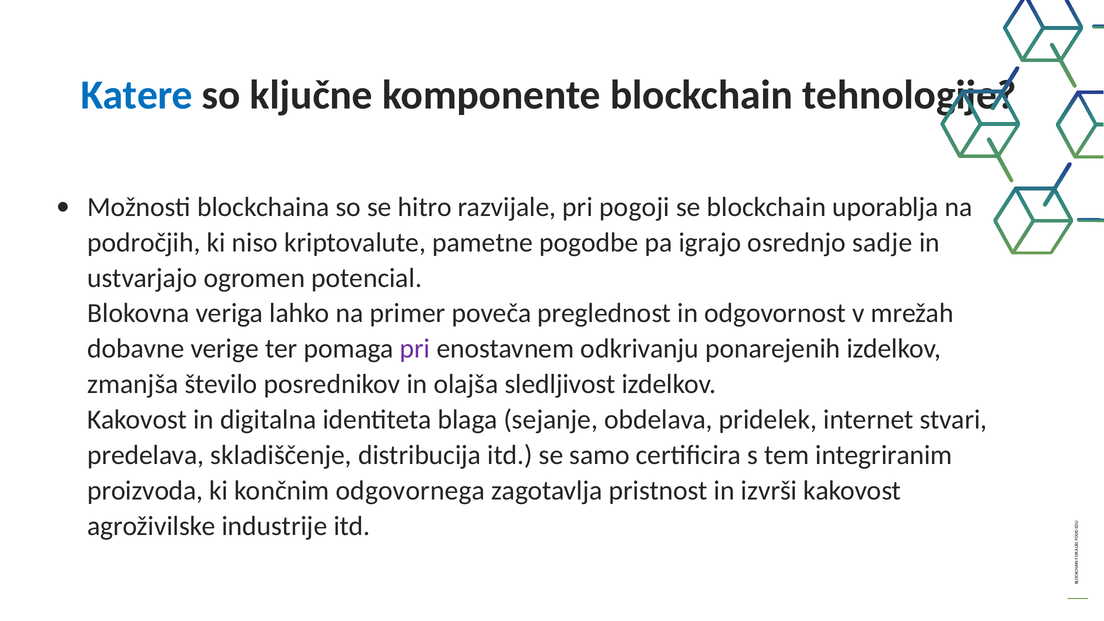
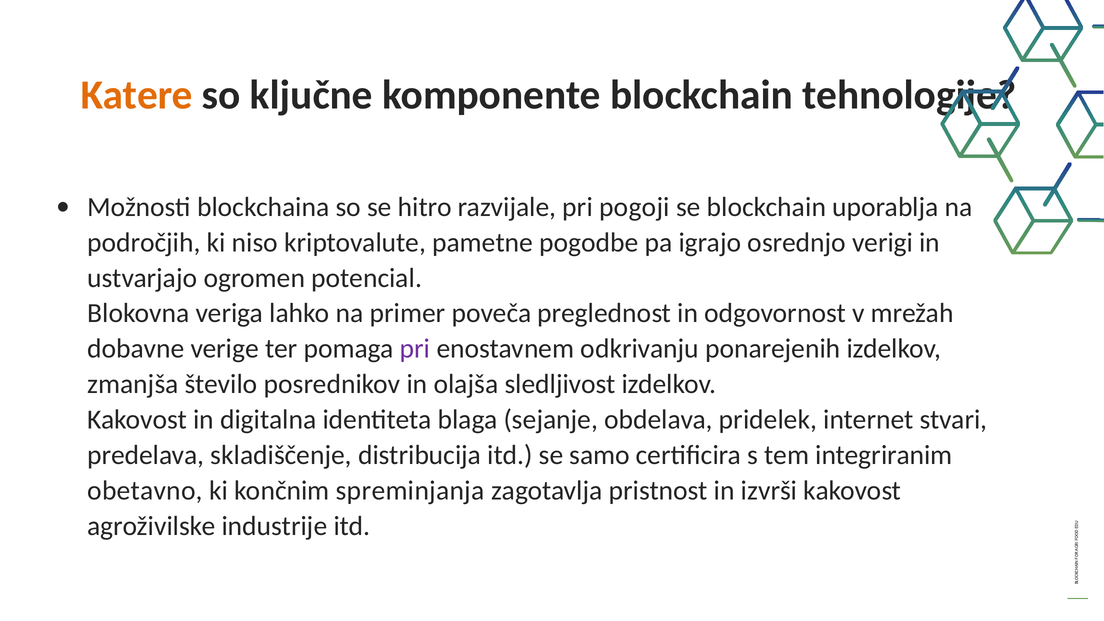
Katere colour: blue -> orange
sadje: sadje -> verigi
proizvoda: proizvoda -> obetavno
odgovornega: odgovornega -> spreminjanja
